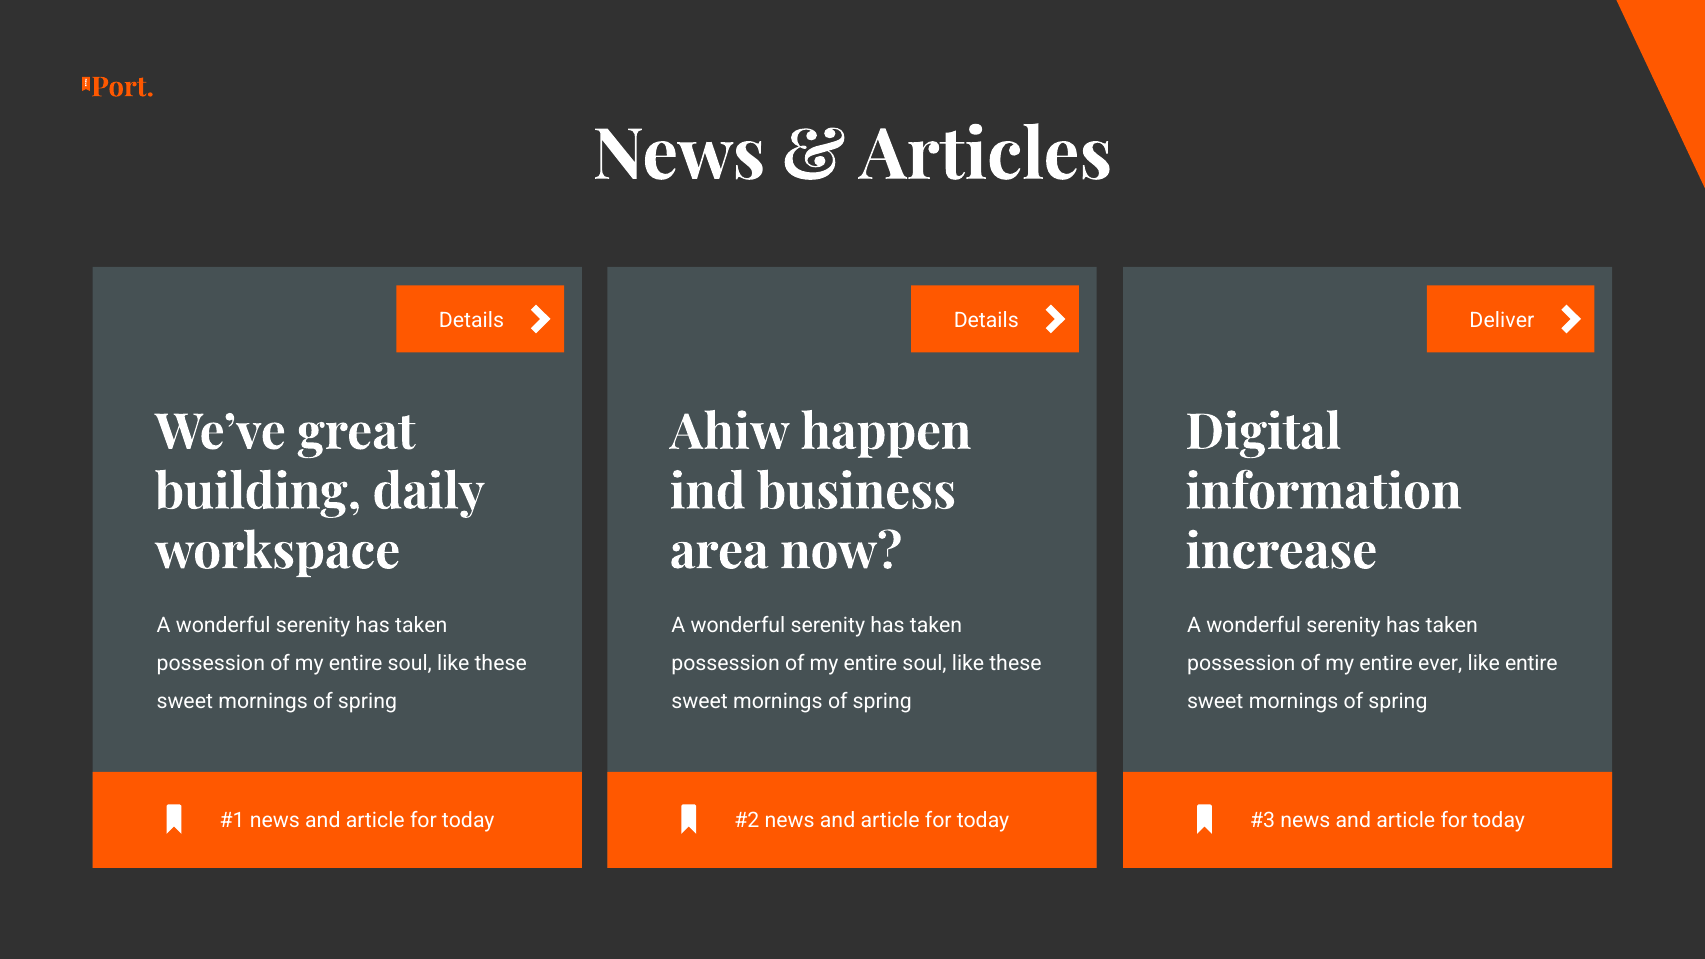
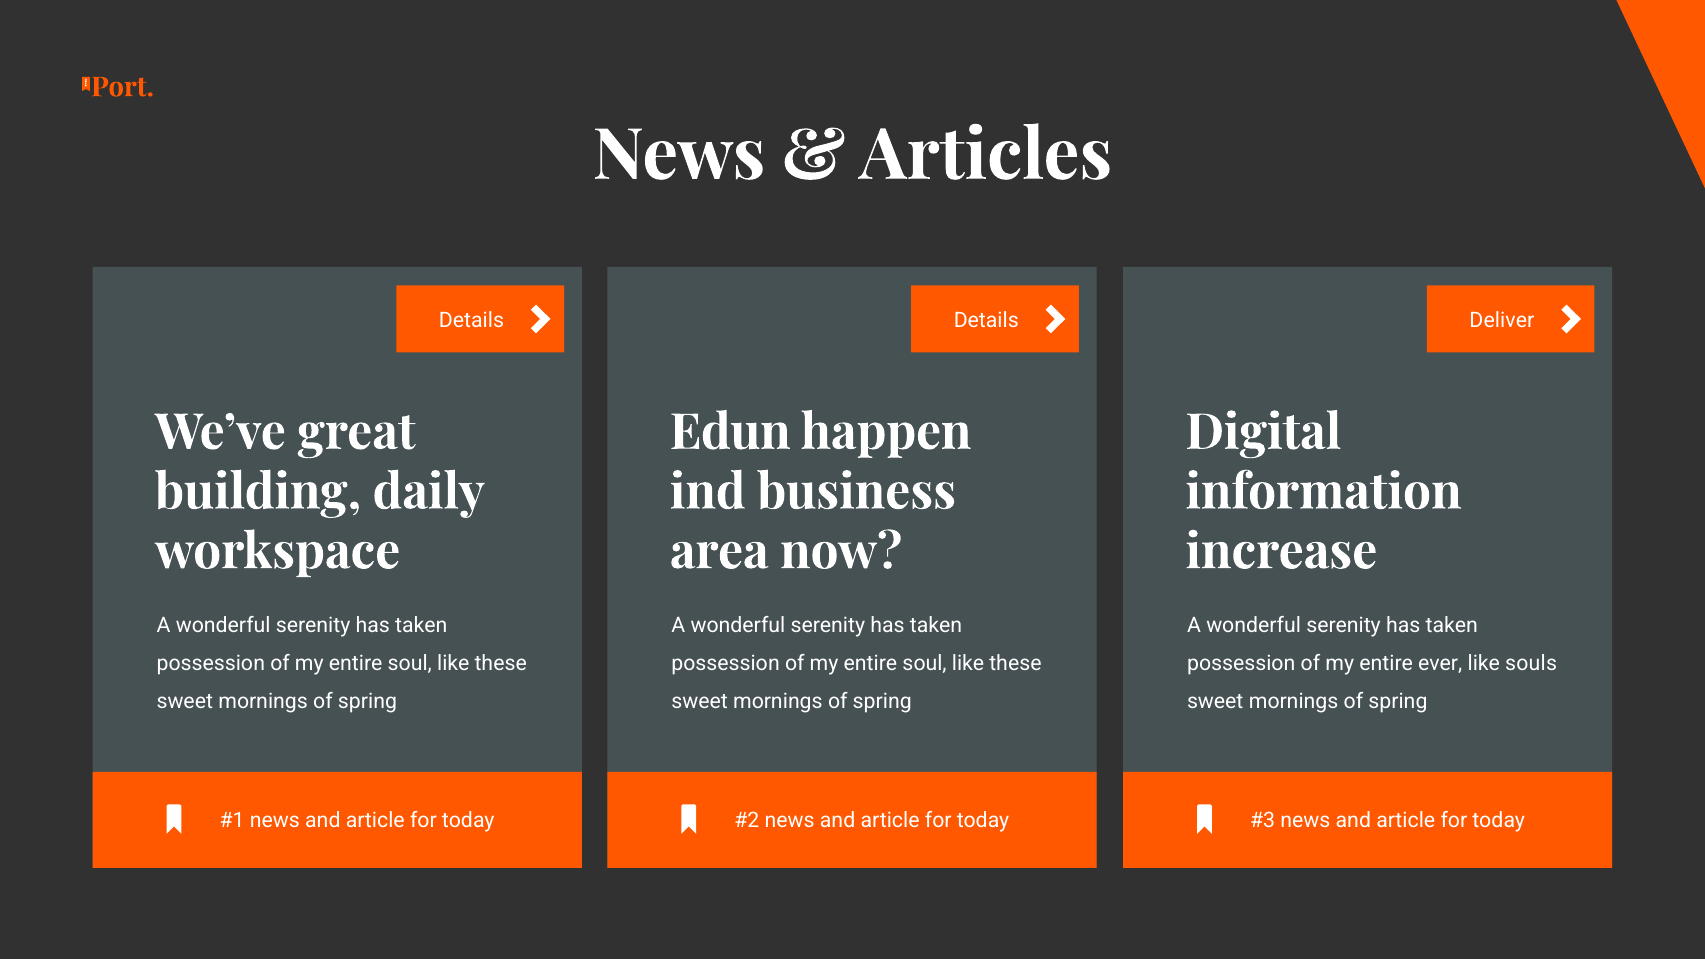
Ahiw: Ahiw -> Edun
like entire: entire -> souls
